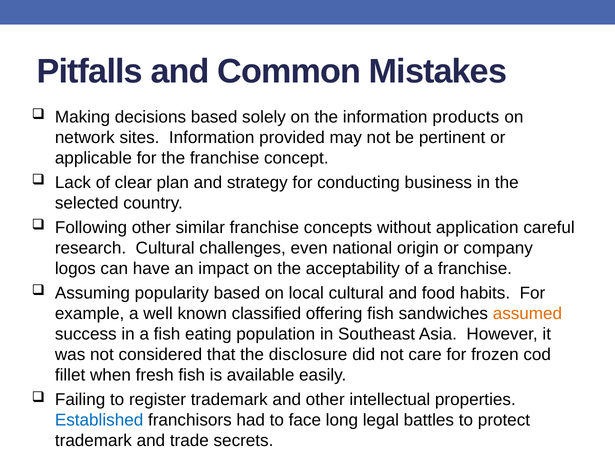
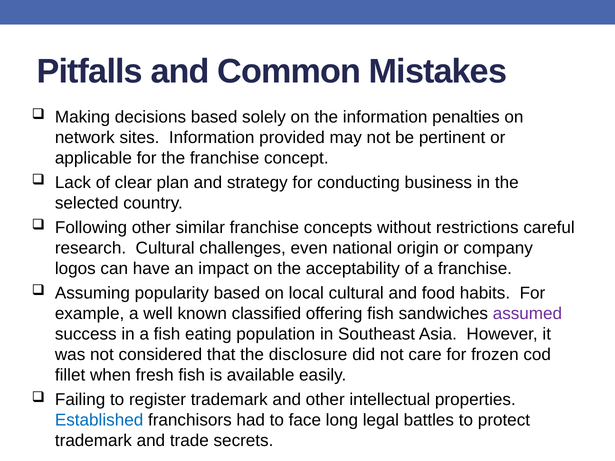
products: products -> penalties
application: application -> restrictions
assumed colour: orange -> purple
